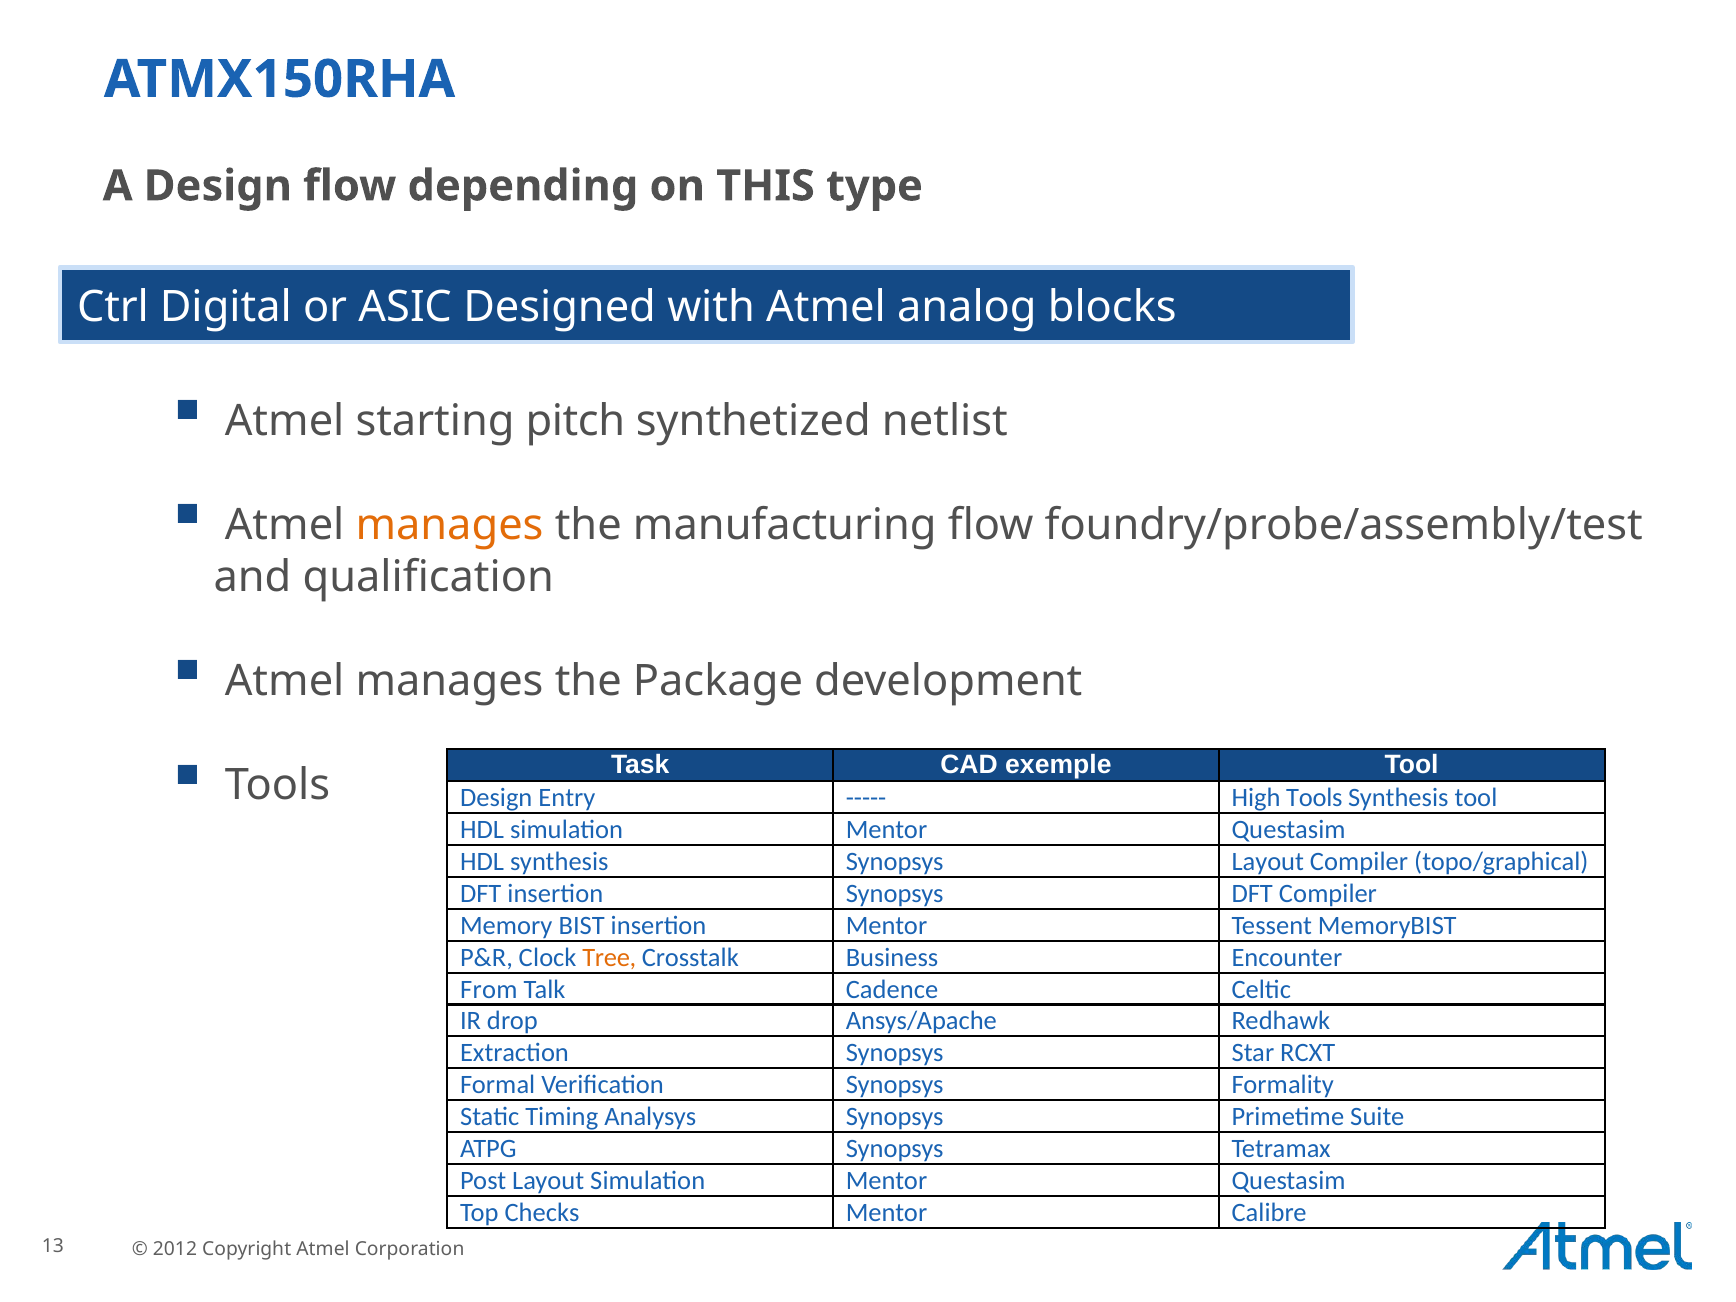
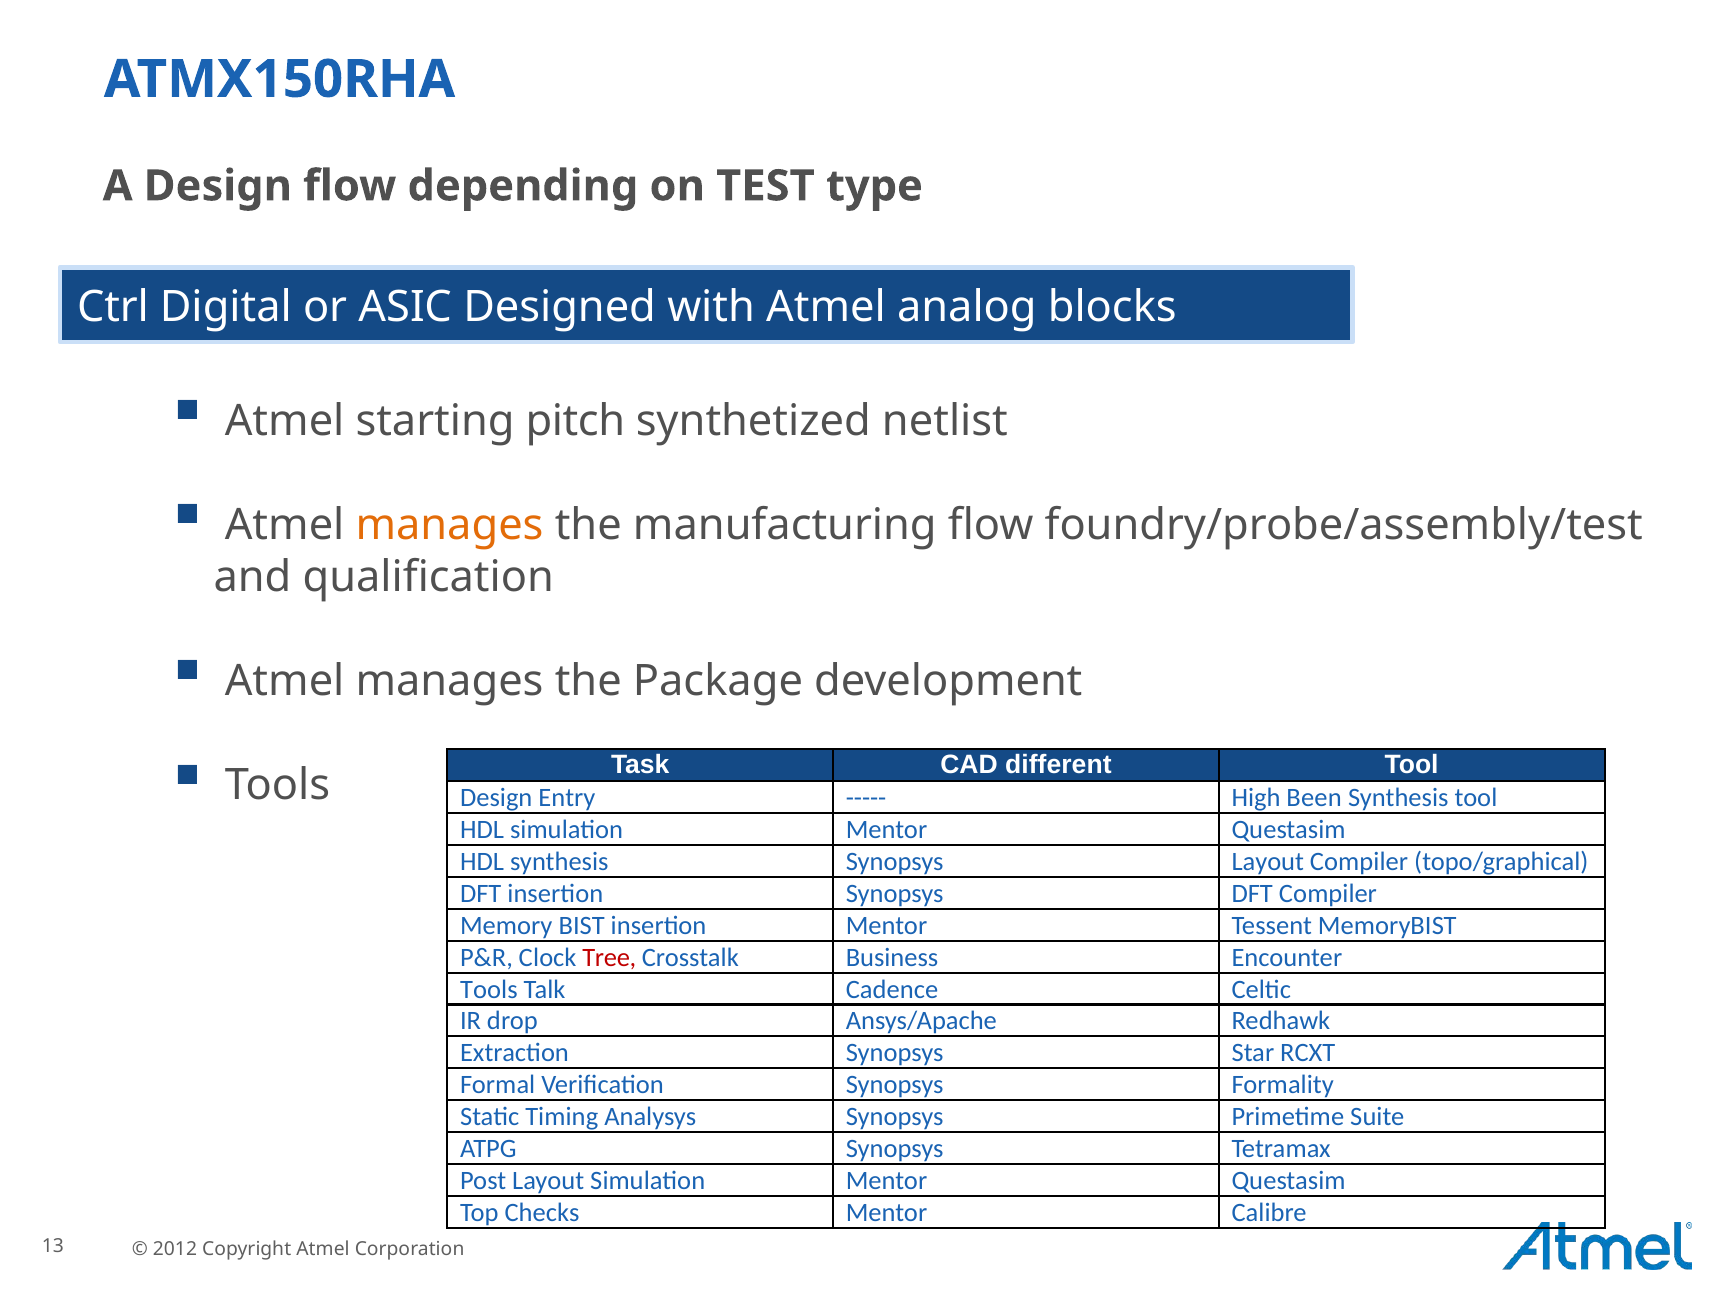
THIS: THIS -> TEST
exemple: exemple -> different
High Tools: Tools -> Been
Tree colour: orange -> red
From at (489, 989): From -> Tools
